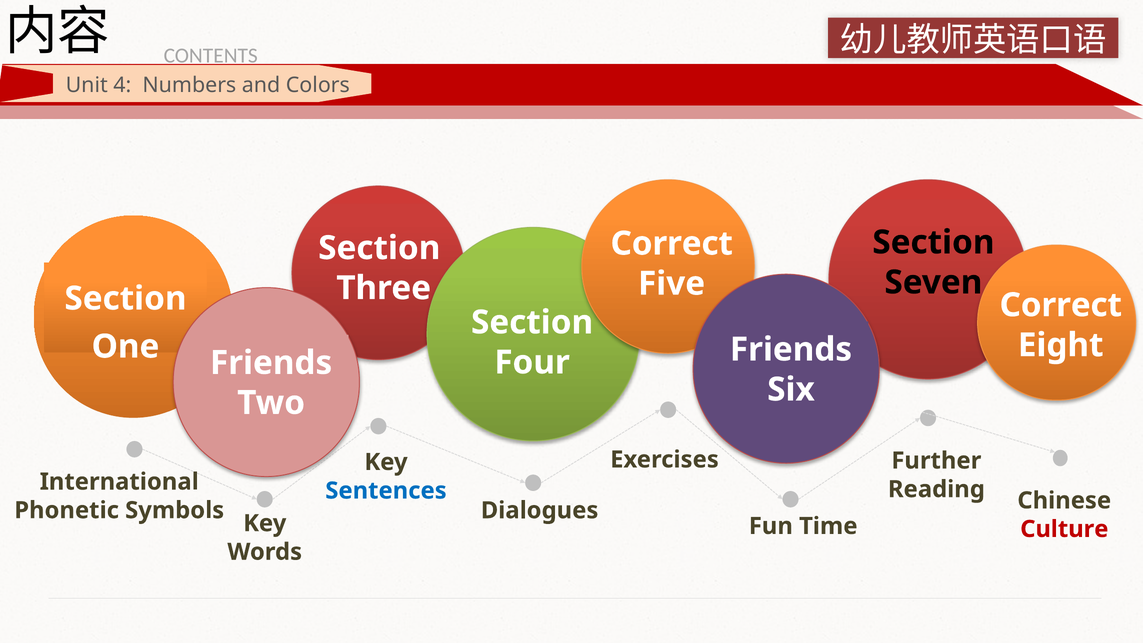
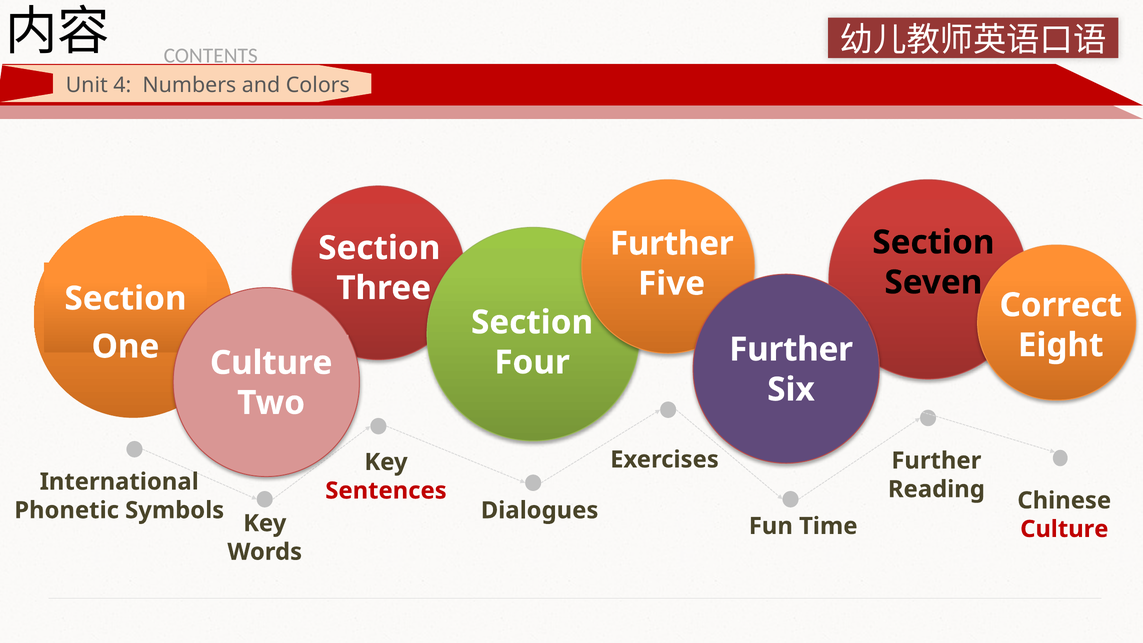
Correct at (672, 244): Correct -> Further
Friends at (791, 349): Friends -> Further
Friends at (271, 363): Friends -> Culture
Sentences colour: blue -> red
